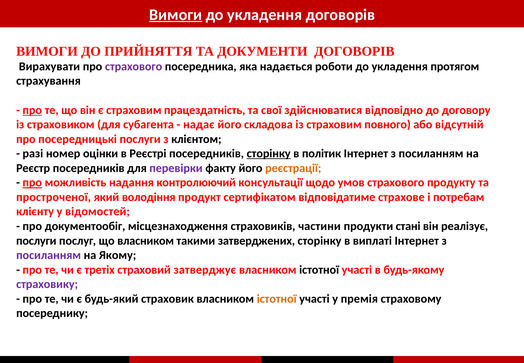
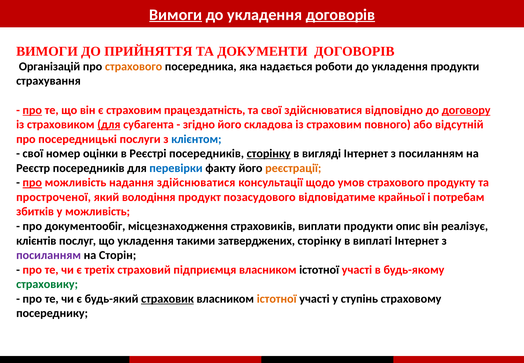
договорів at (341, 15) underline: none -> present
Вирахувати: Вирахувати -> Організацій
страхового at (134, 66) colour: purple -> orange
укладення протягом: протягом -> продукти
договору underline: none -> present
для at (109, 124) underline: none -> present
надає: надає -> згідно
клієнтом colour: black -> blue
разі at (33, 153): разі -> свої
політик: політик -> вигляді
перевірки colour: purple -> blue
надання контролюючий: контролюючий -> здійснюватися
сертифікатом: сертифікатом -> позасудового
страхове: страхове -> крайньої
клієнту: клієнту -> збитків
у відомостей: відомостей -> можливість
частини: частини -> виплати
стані: стані -> опис
послуги at (36, 241): послуги -> клієнтів
що власником: власником -> укладення
Якому: Якому -> Сторін
затверджує: затверджує -> підприємця
страховику colour: purple -> green
страховик underline: none -> present
премія: премія -> ступінь
